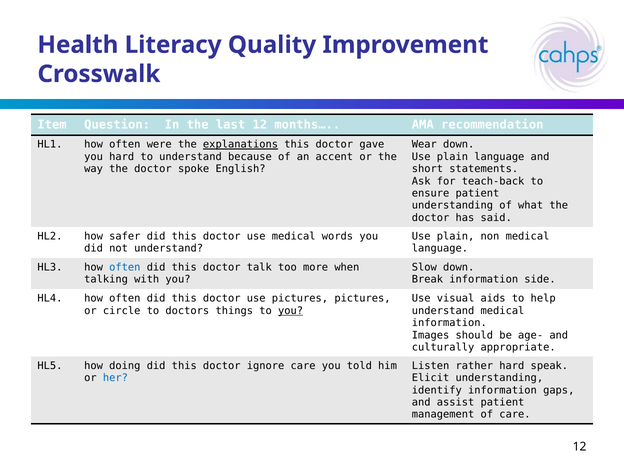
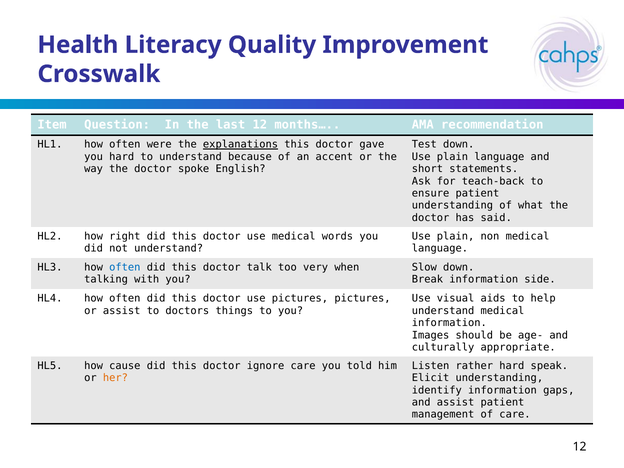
Wear: Wear -> Test
safer: safer -> right
more: more -> very
or circle: circle -> assist
you at (291, 311) underline: present -> none
doing: doing -> cause
her colour: blue -> orange
